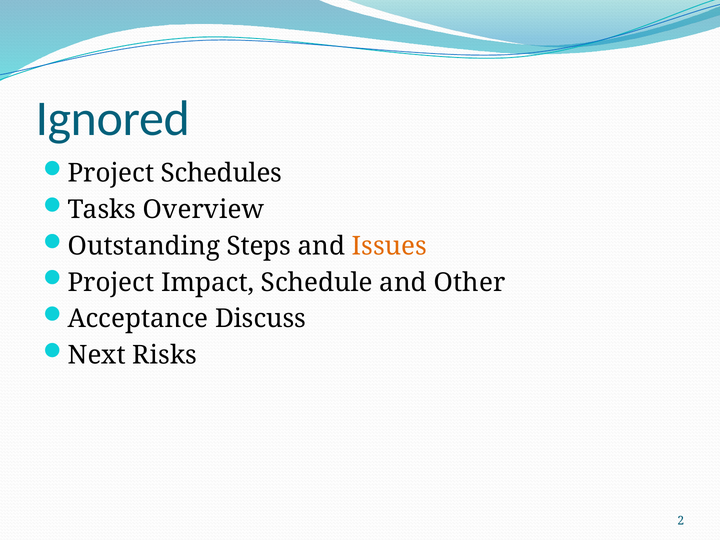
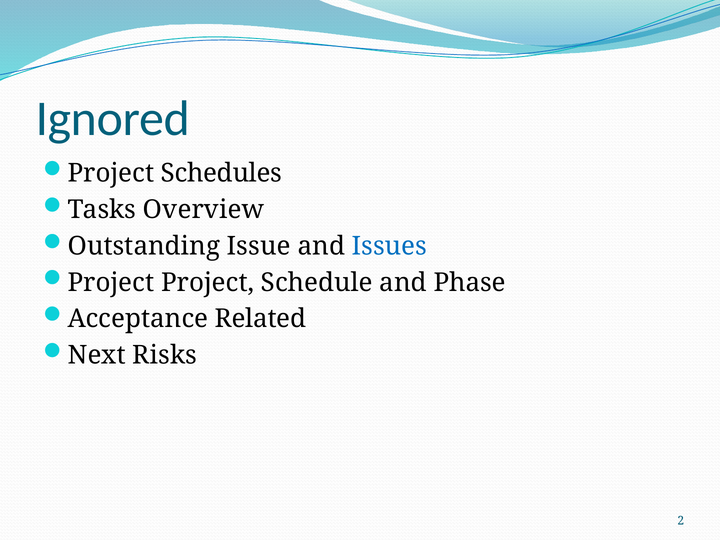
Steps: Steps -> Issue
Issues colour: orange -> blue
Project Impact: Impact -> Project
Other: Other -> Phase
Discuss: Discuss -> Related
